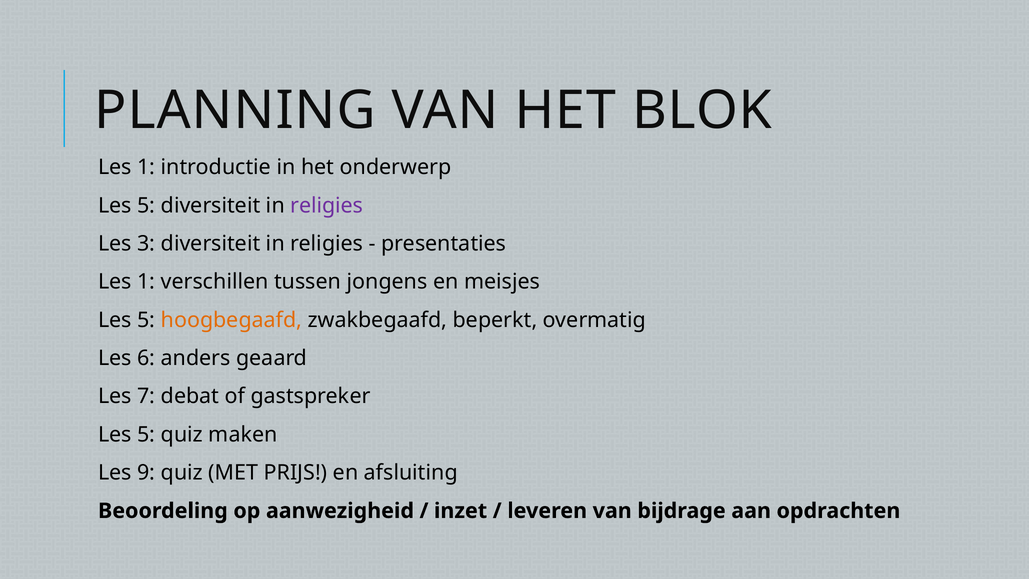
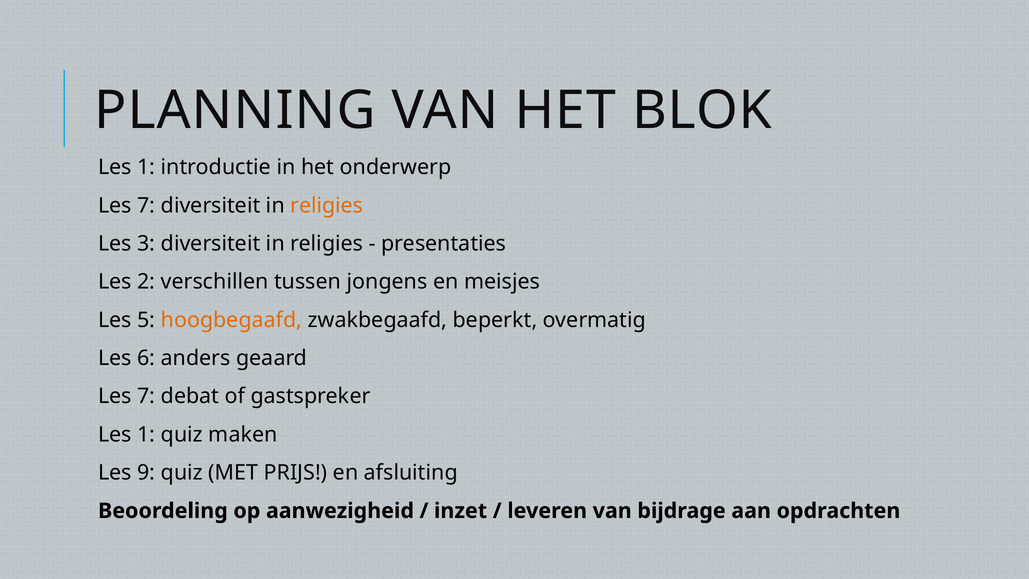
5 at (146, 205): 5 -> 7
religies at (327, 205) colour: purple -> orange
1 at (146, 282): 1 -> 2
5 at (146, 434): 5 -> 1
